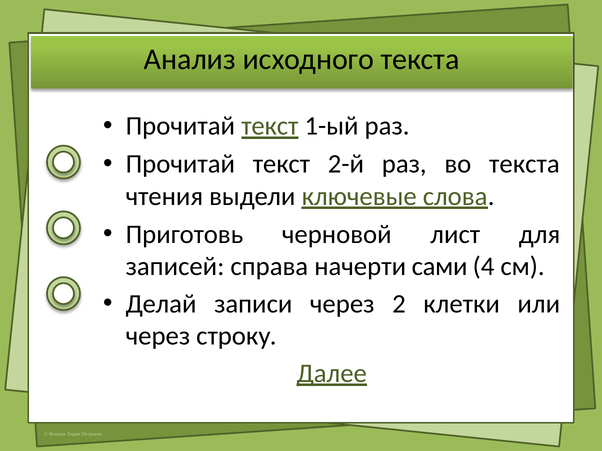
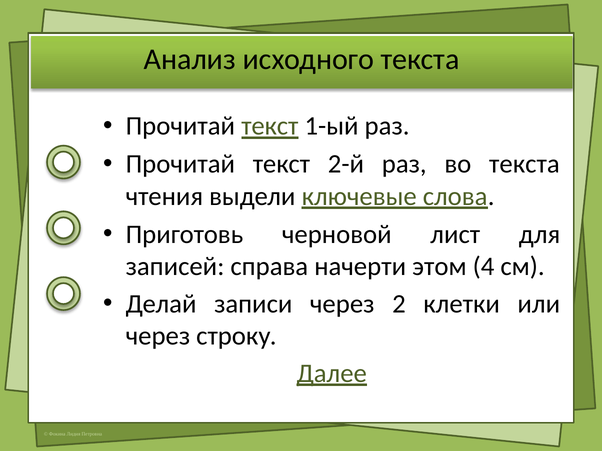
сами: сами -> этом
